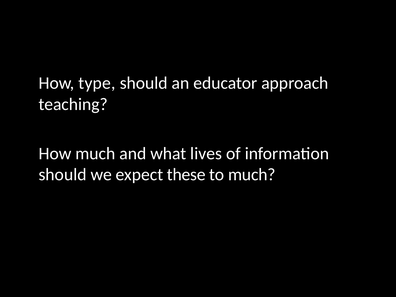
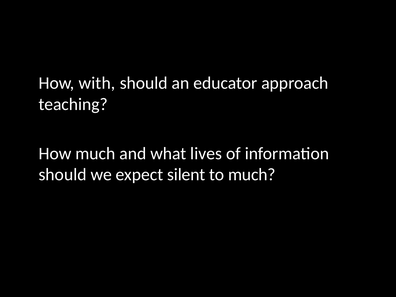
type: type -> with
these: these -> silent
